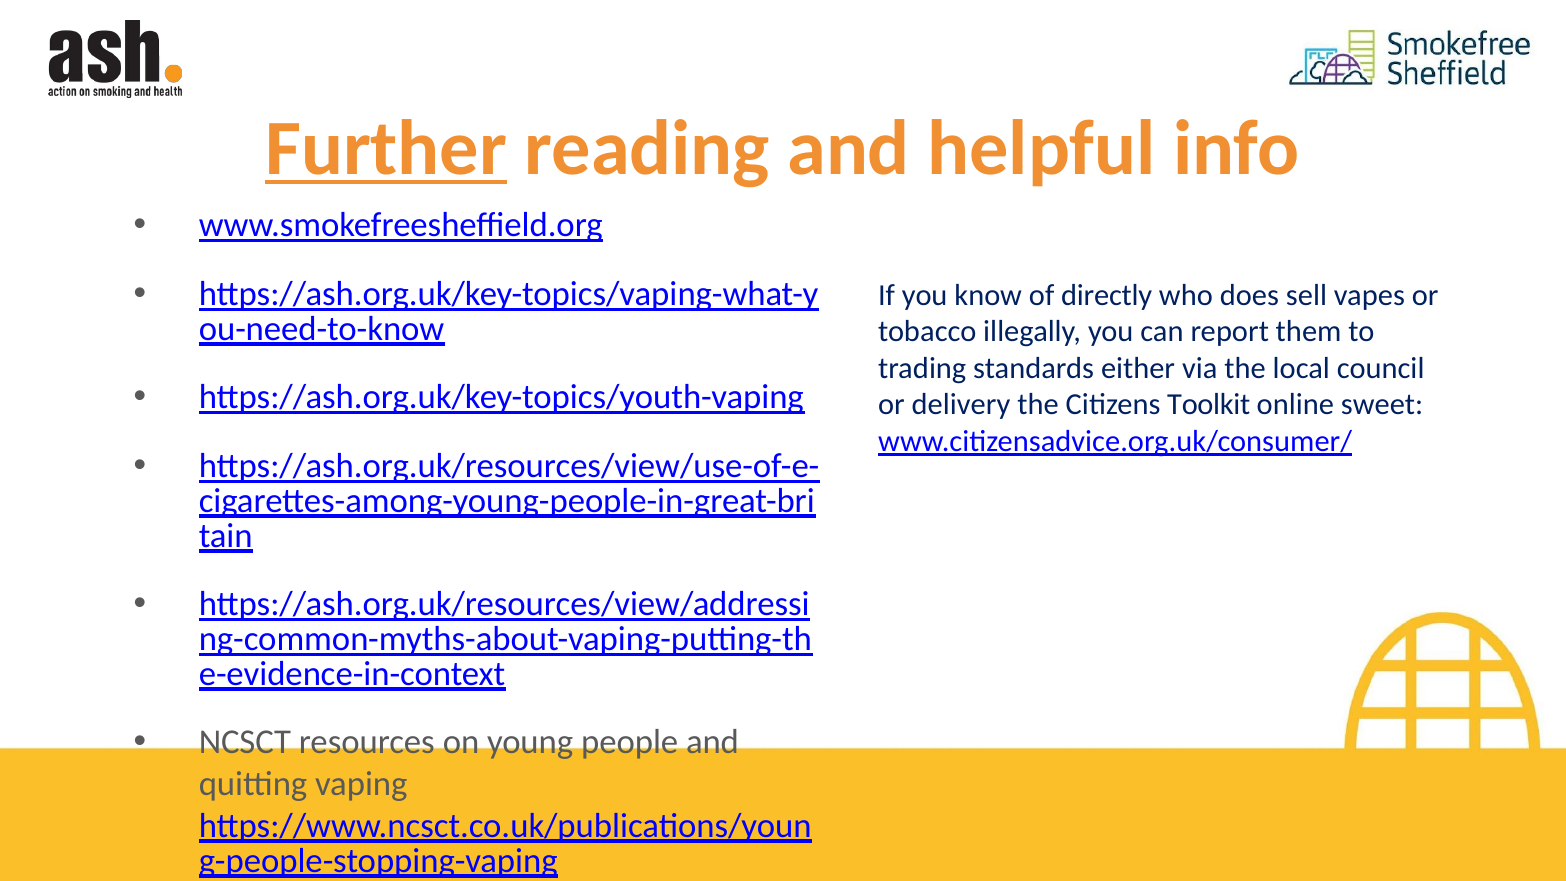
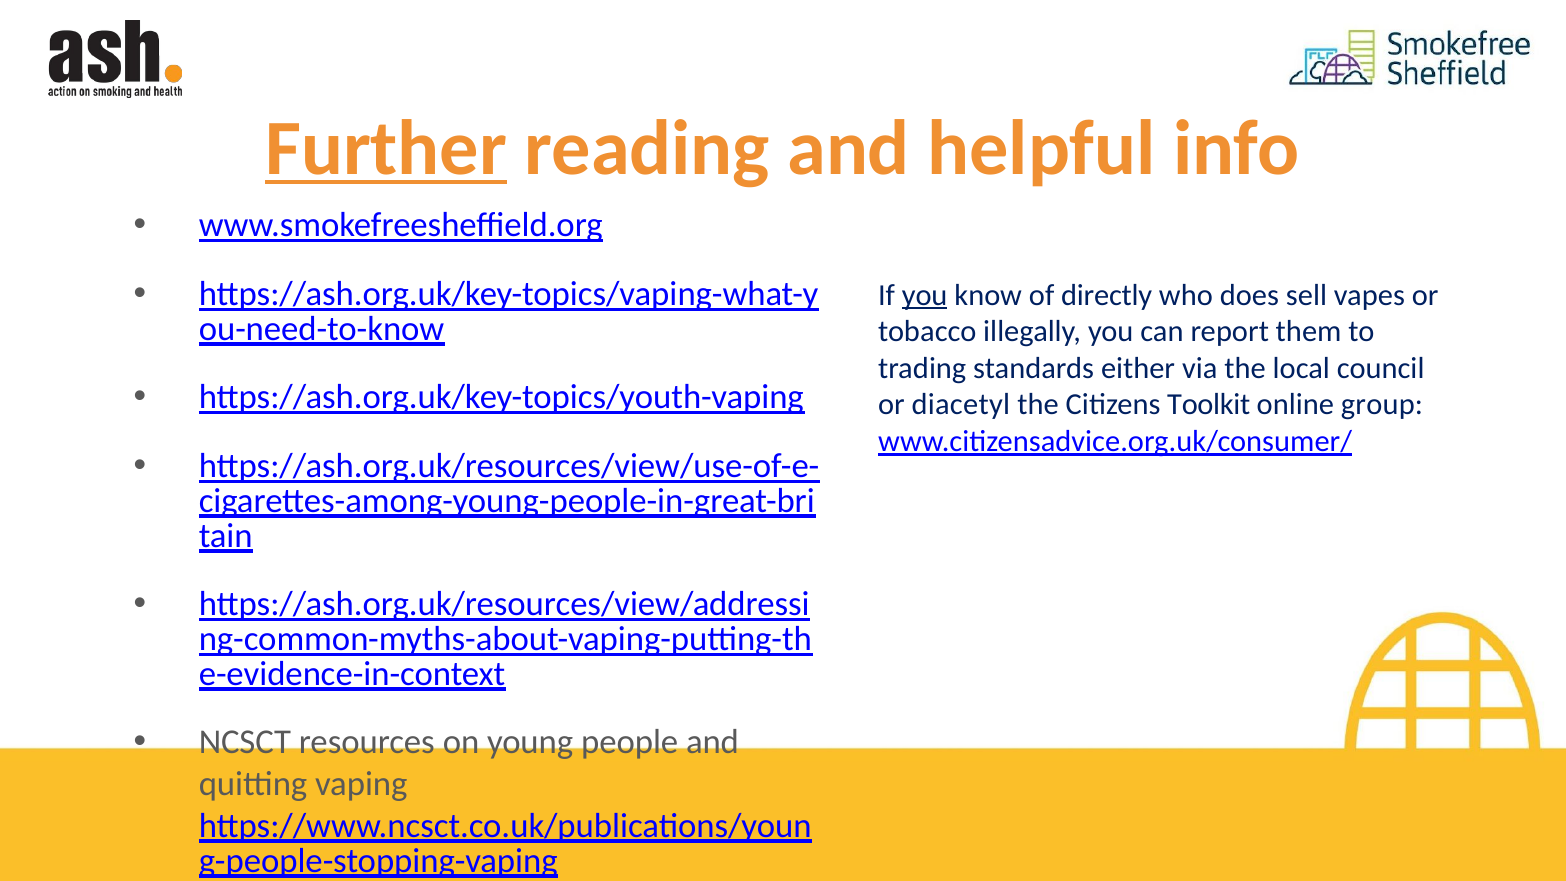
you at (925, 295) underline: none -> present
delivery: delivery -> diacetyl
sweet: sweet -> group
